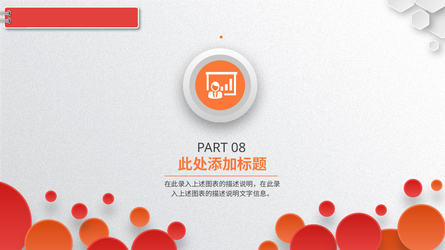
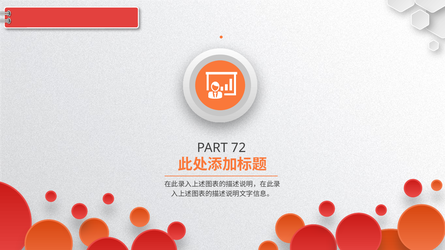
08: 08 -> 72
